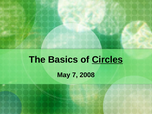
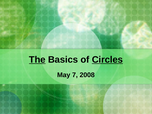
The underline: none -> present
